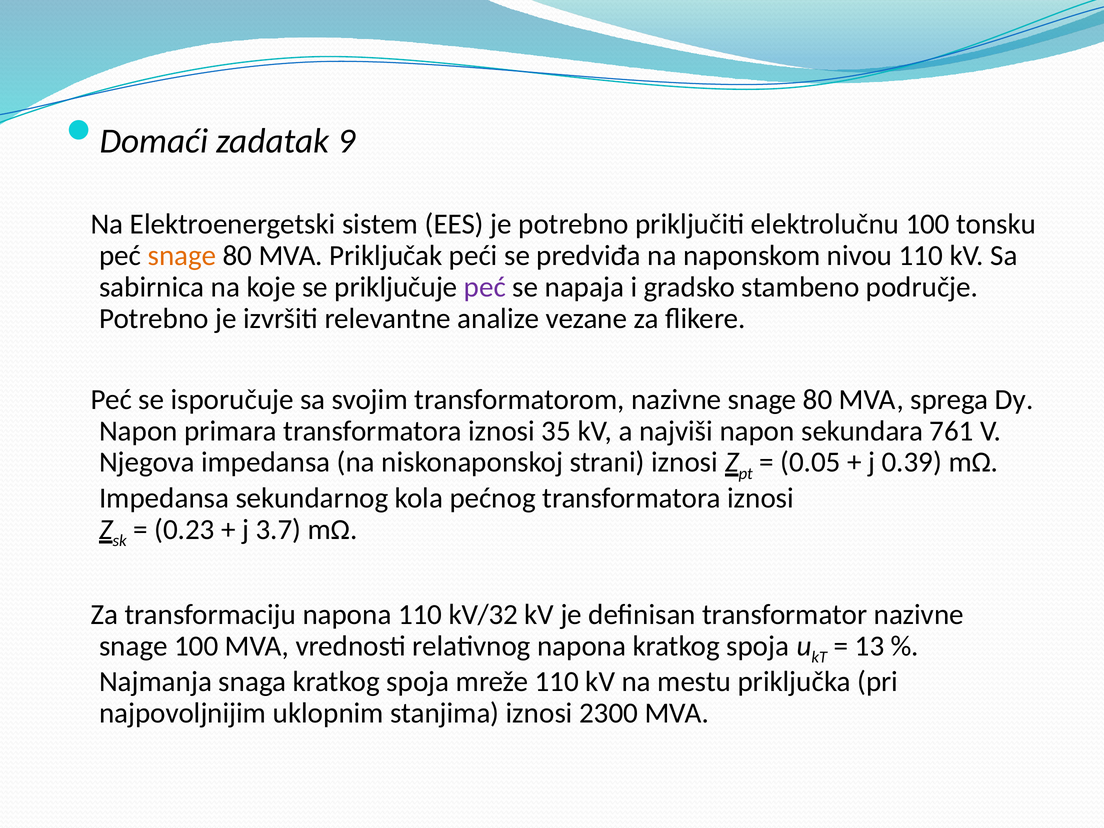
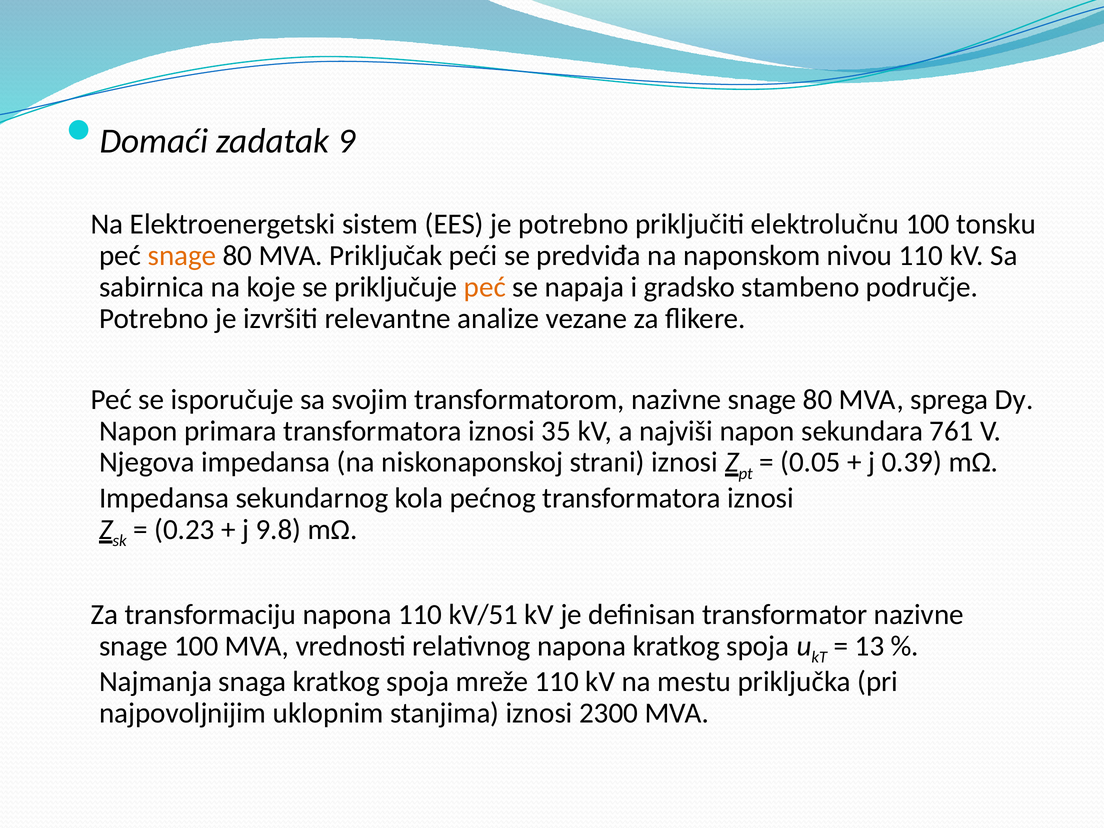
peć at (485, 287) colour: purple -> orange
3.7: 3.7 -> 9.8
kV/32: kV/32 -> kV/51
